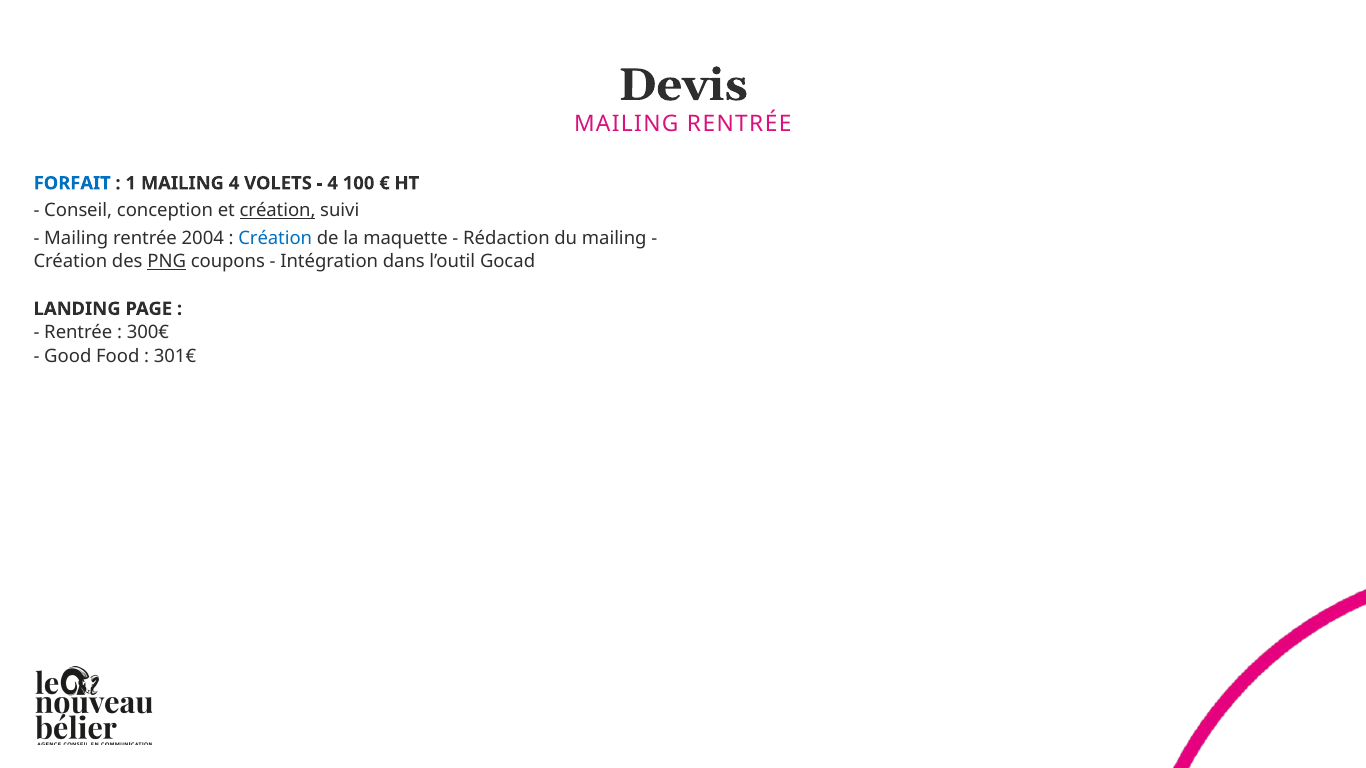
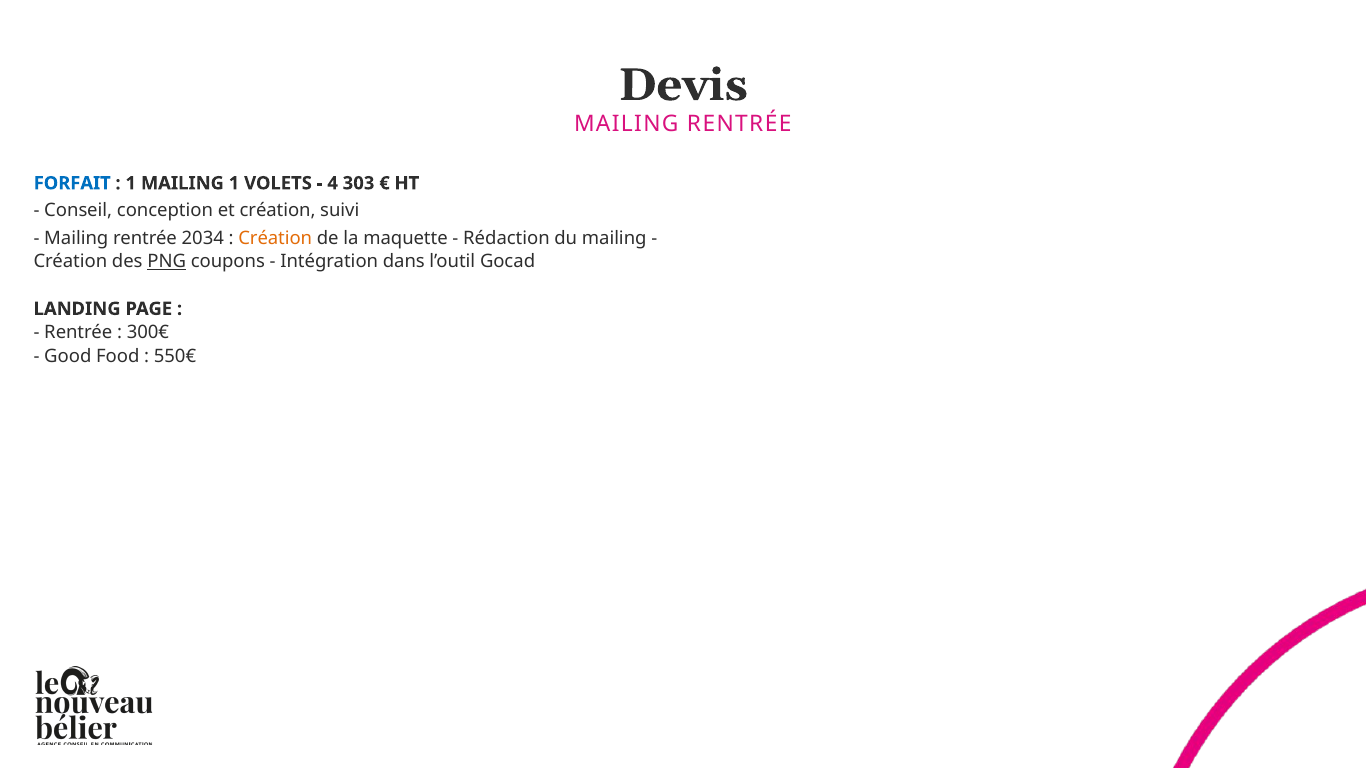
MAILING 4: 4 -> 1
100: 100 -> 303
création at (278, 211) underline: present -> none
2004: 2004 -> 2034
Création at (275, 238) colour: blue -> orange
301€: 301€ -> 550€
